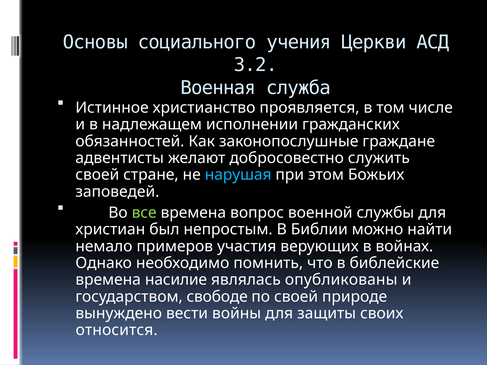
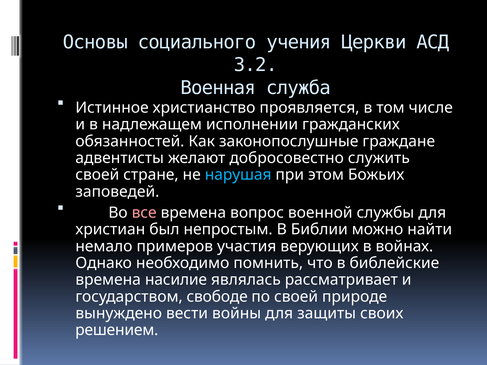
все colour: light green -> pink
опубликованы: опубликованы -> рассматривает
относится: относится -> решением
